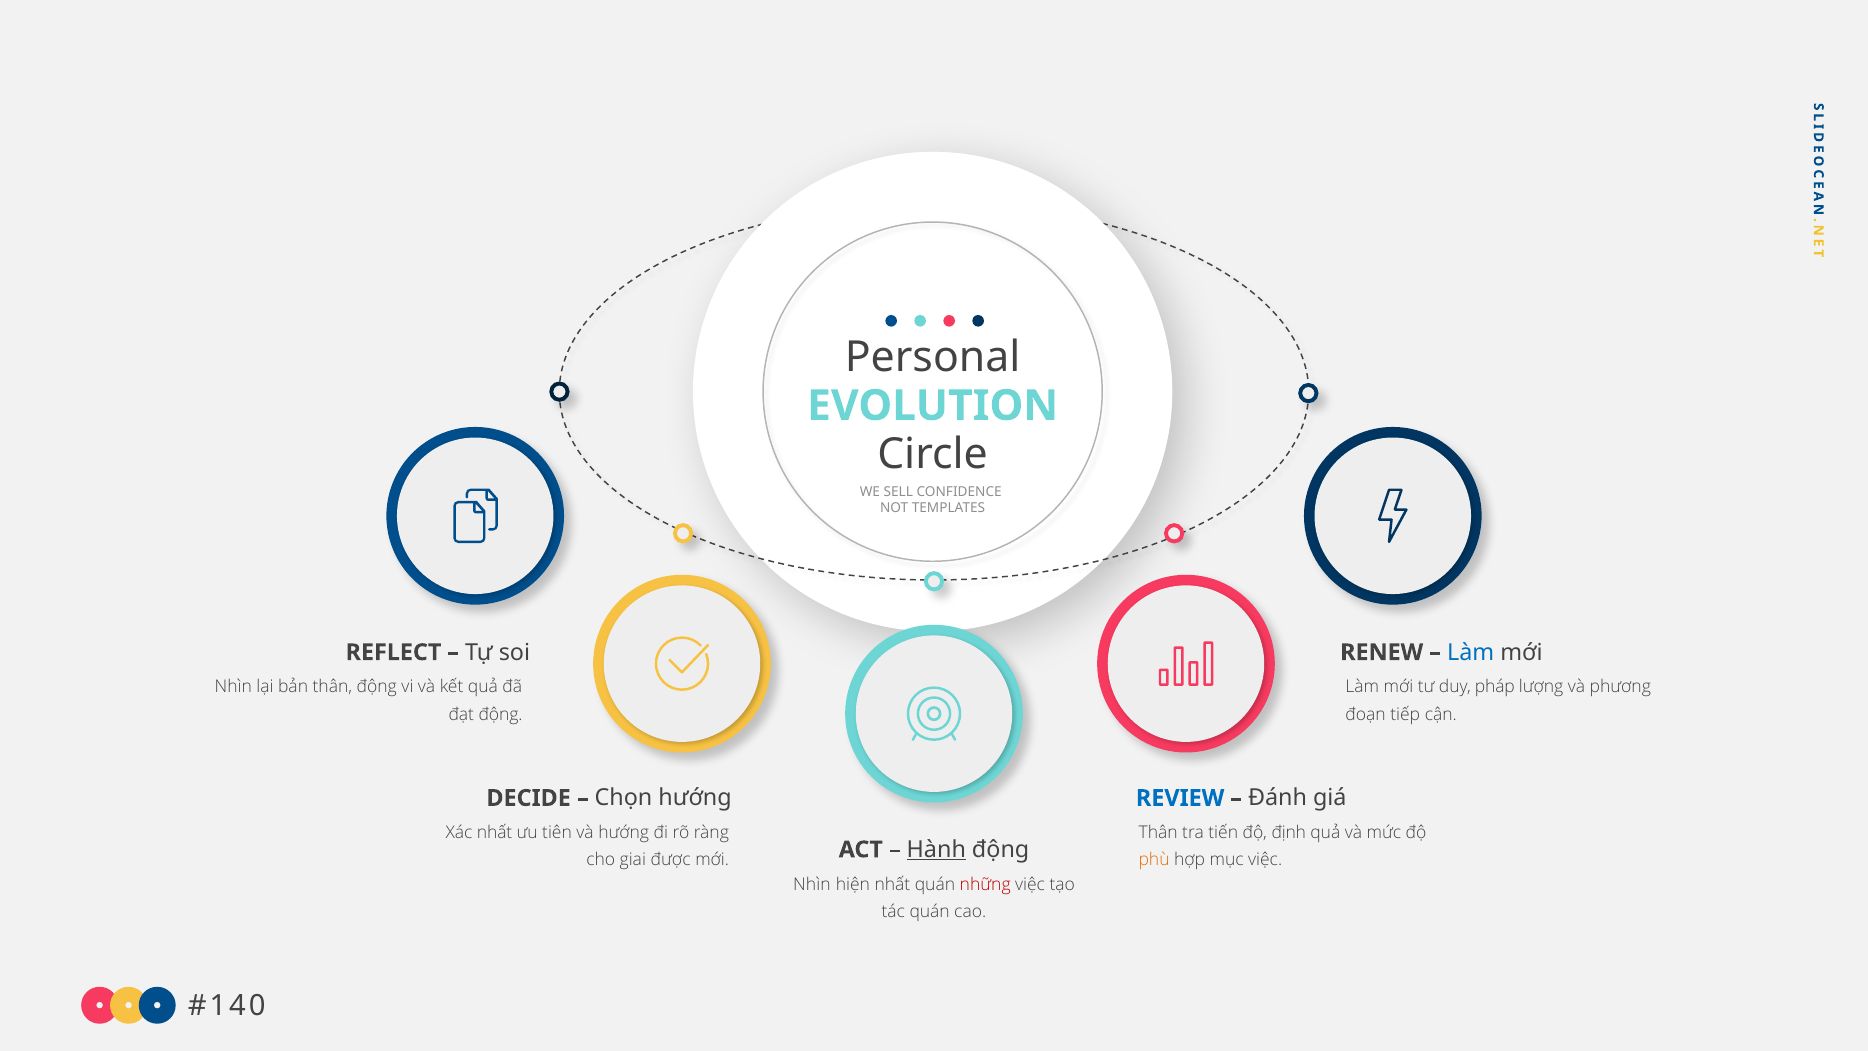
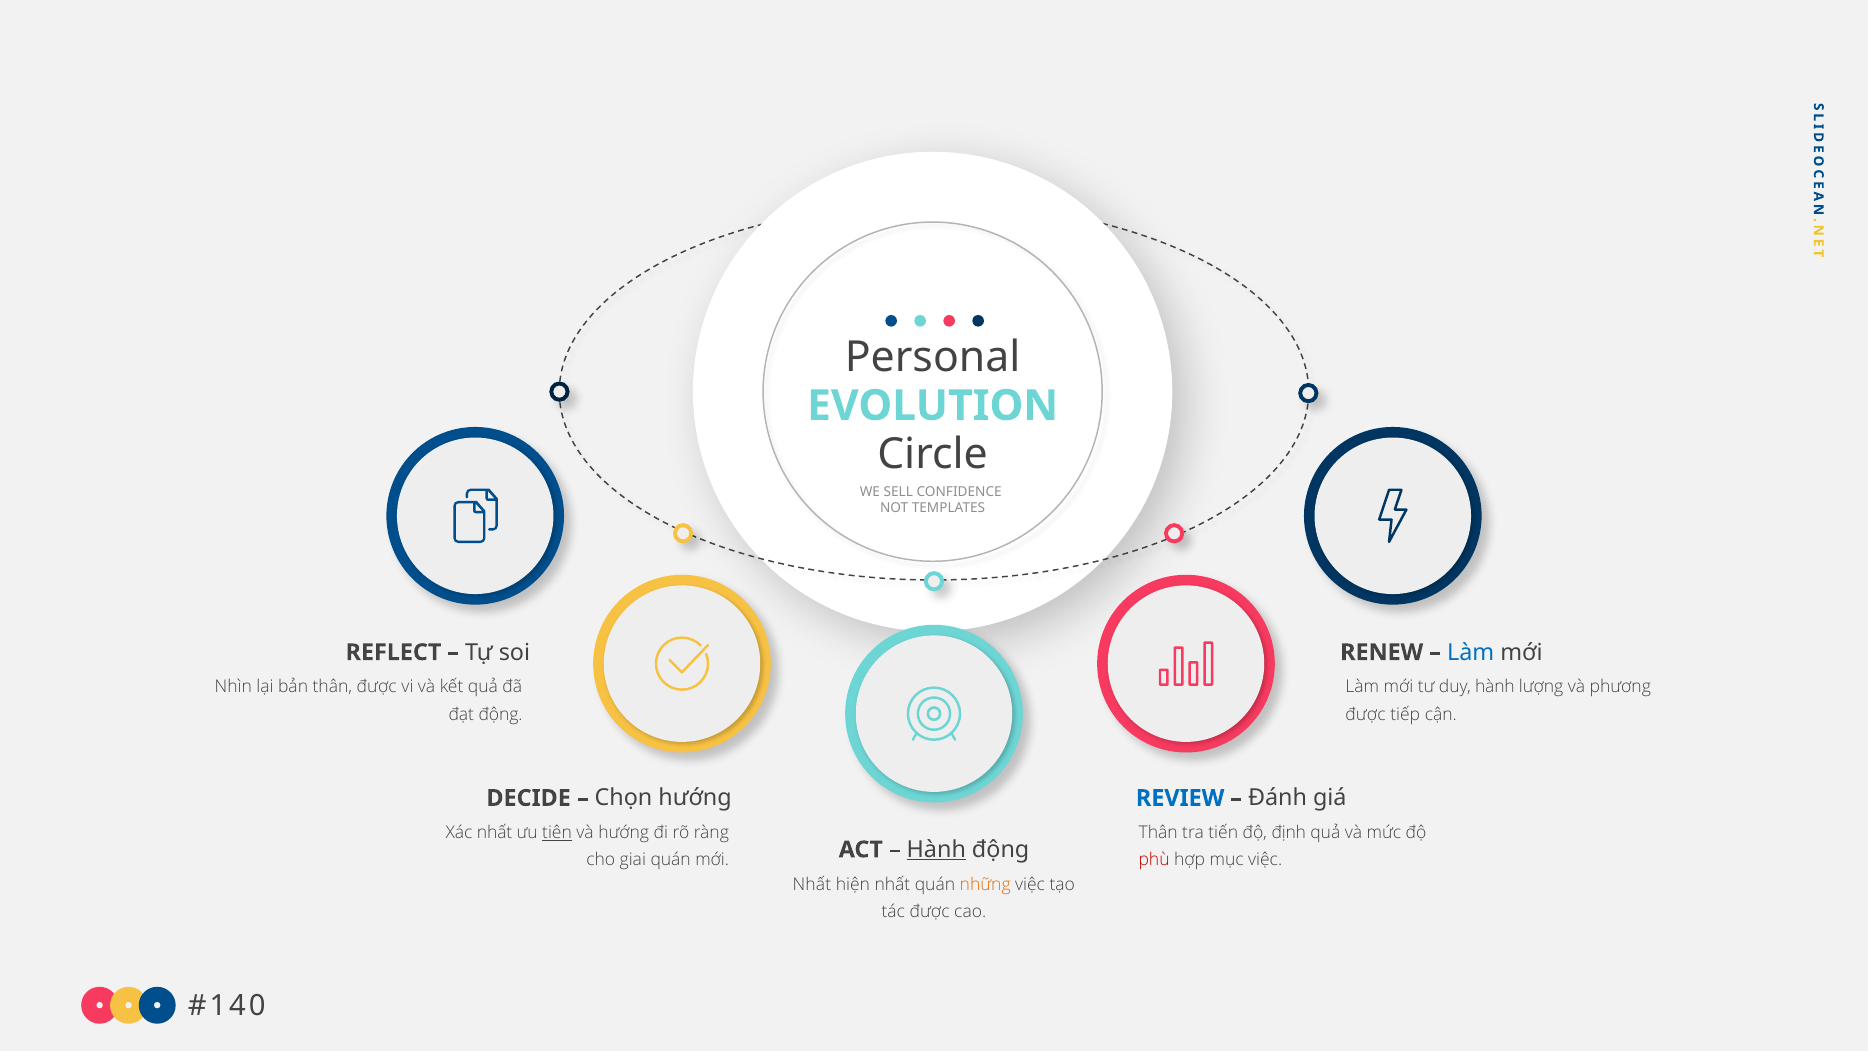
thân động: động -> được
duy pháp: pháp -> hành
đoạn at (1366, 714): đoạn -> được
tiên underline: none -> present
giai được: được -> quán
phù colour: orange -> red
Nhìn at (812, 884): Nhìn -> Nhất
những colour: red -> orange
tác quán: quán -> được
